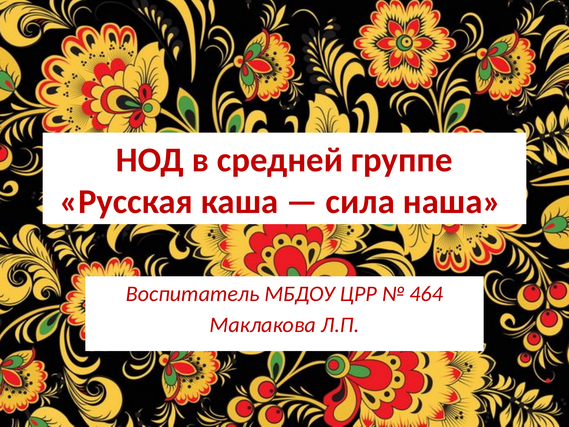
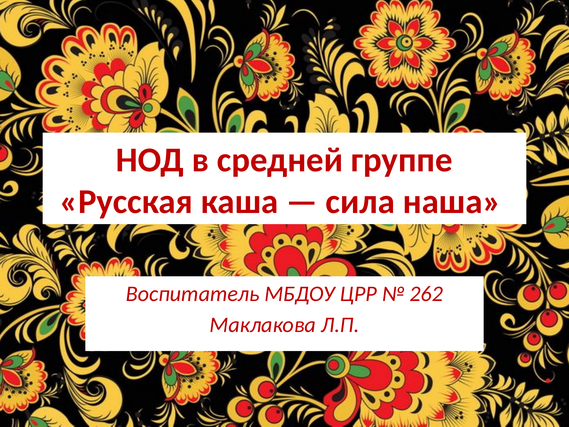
464: 464 -> 262
